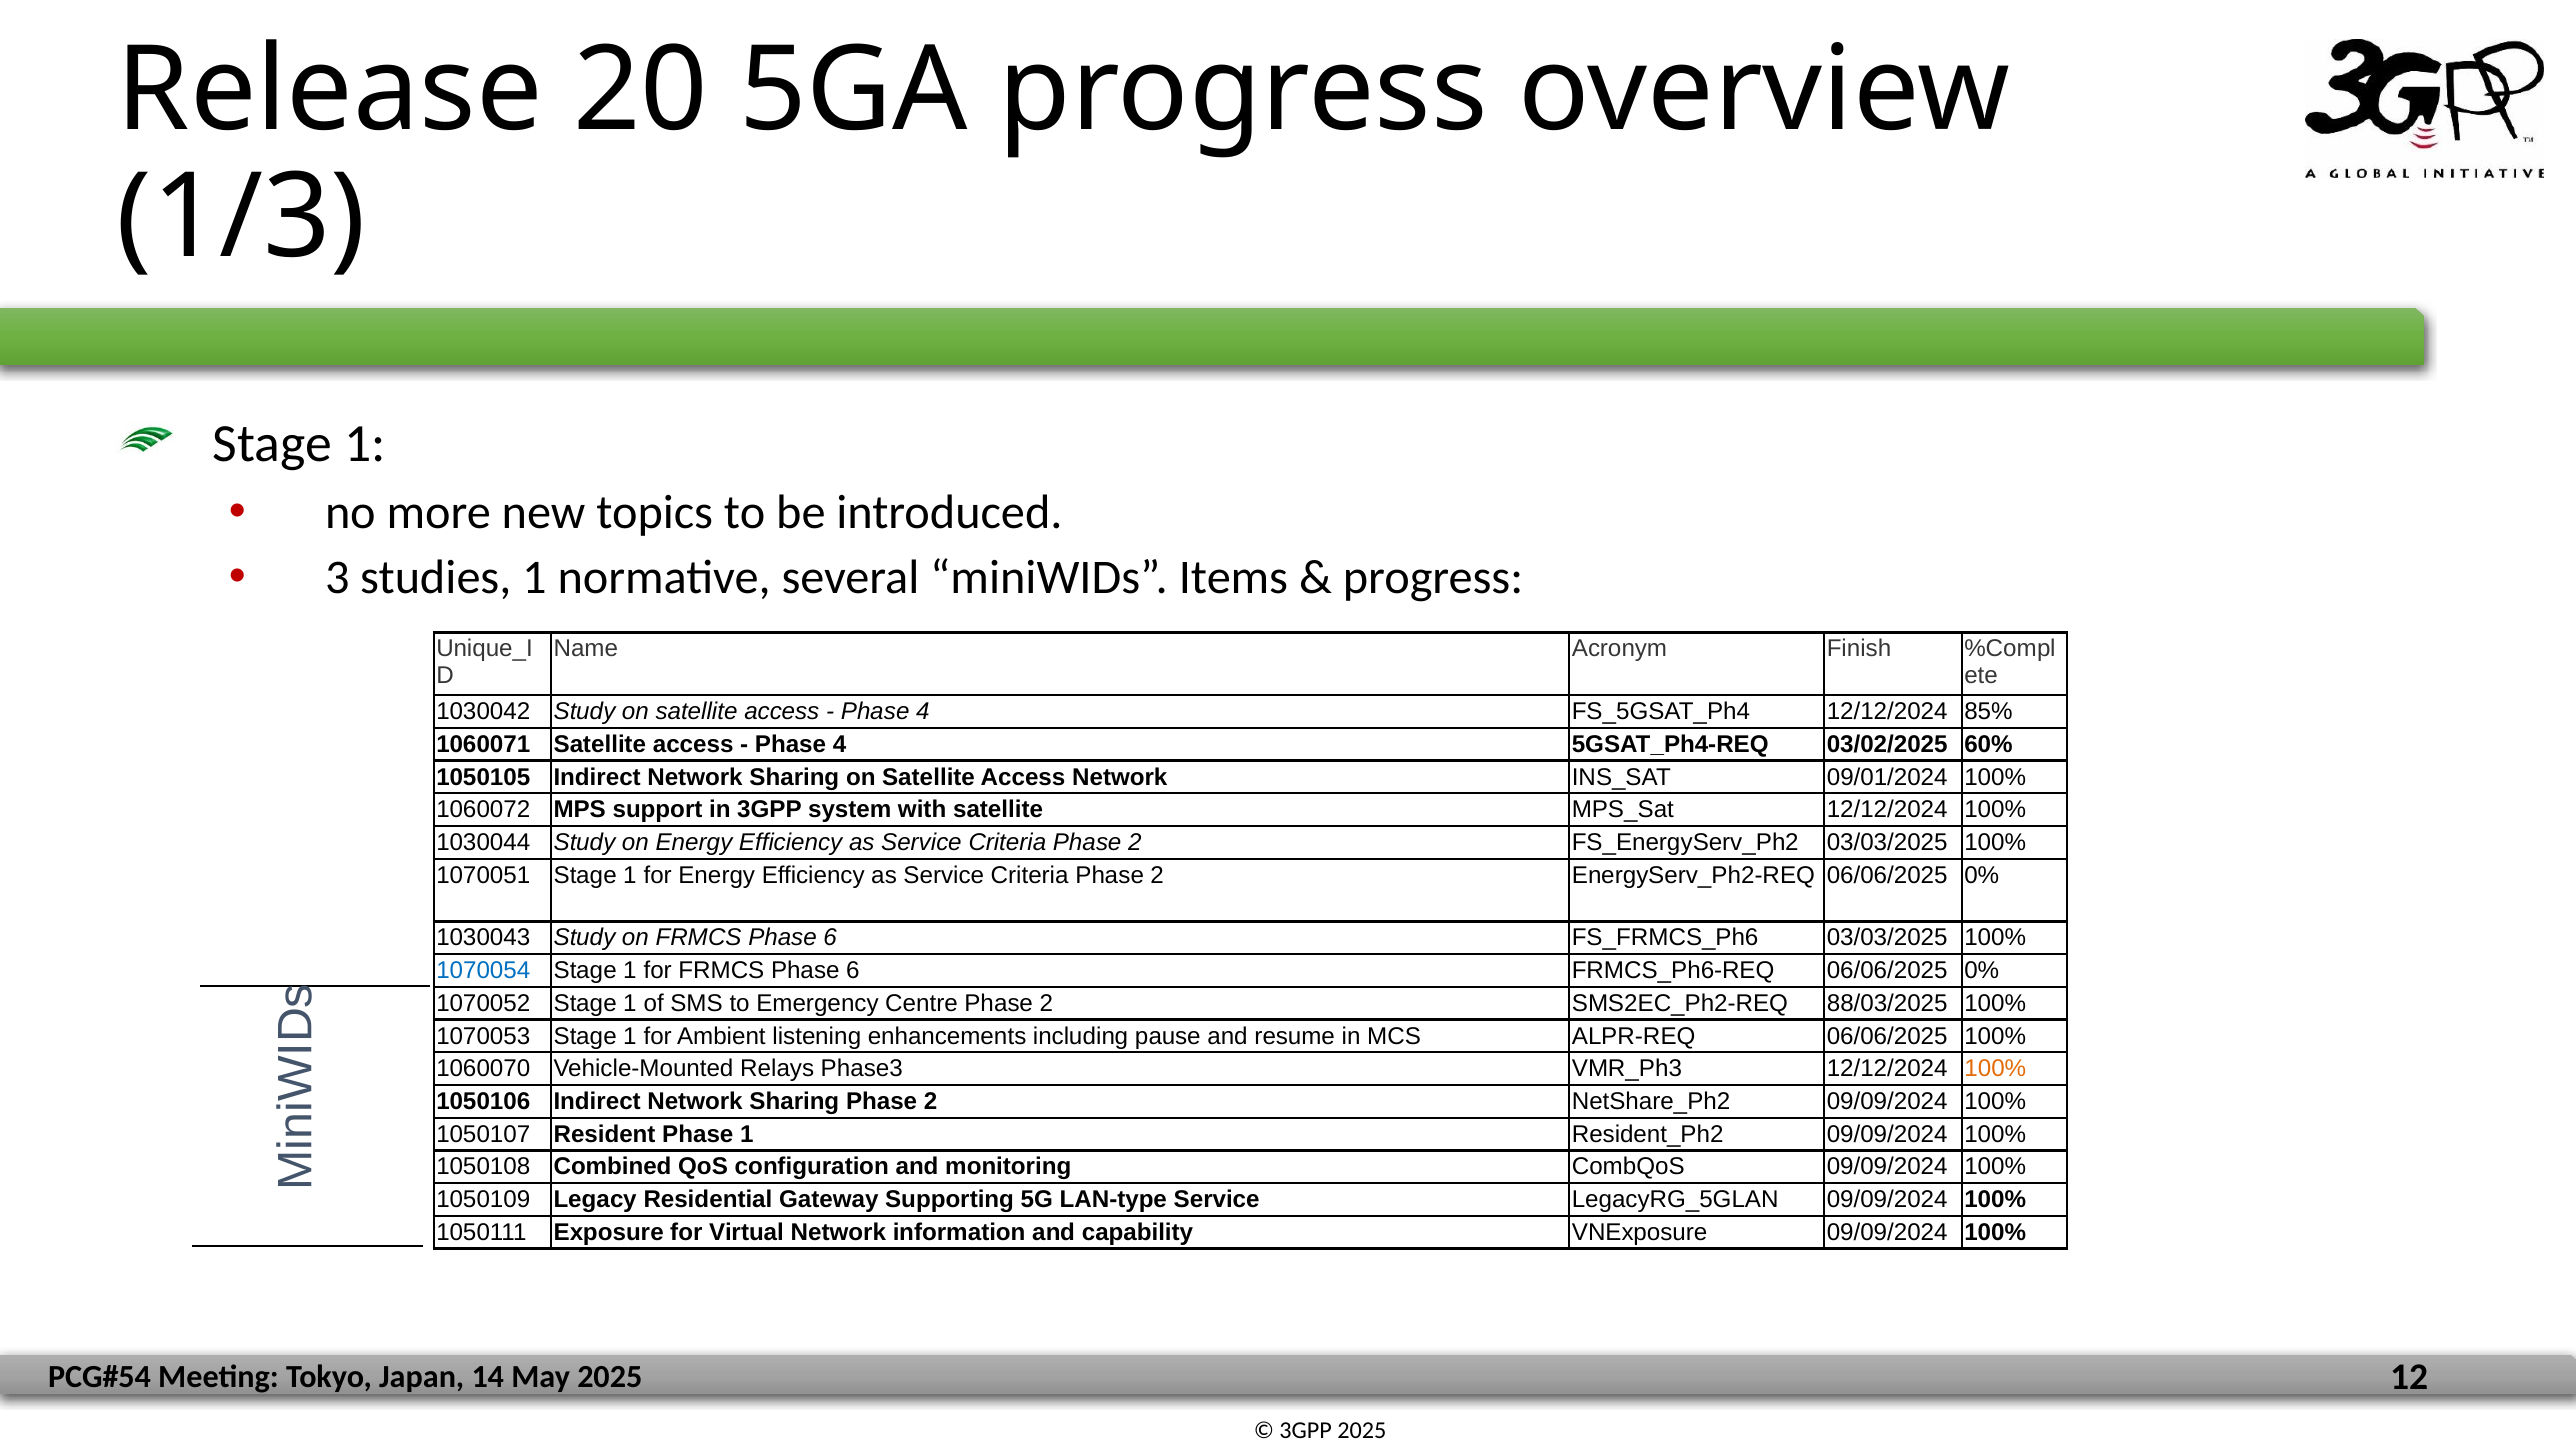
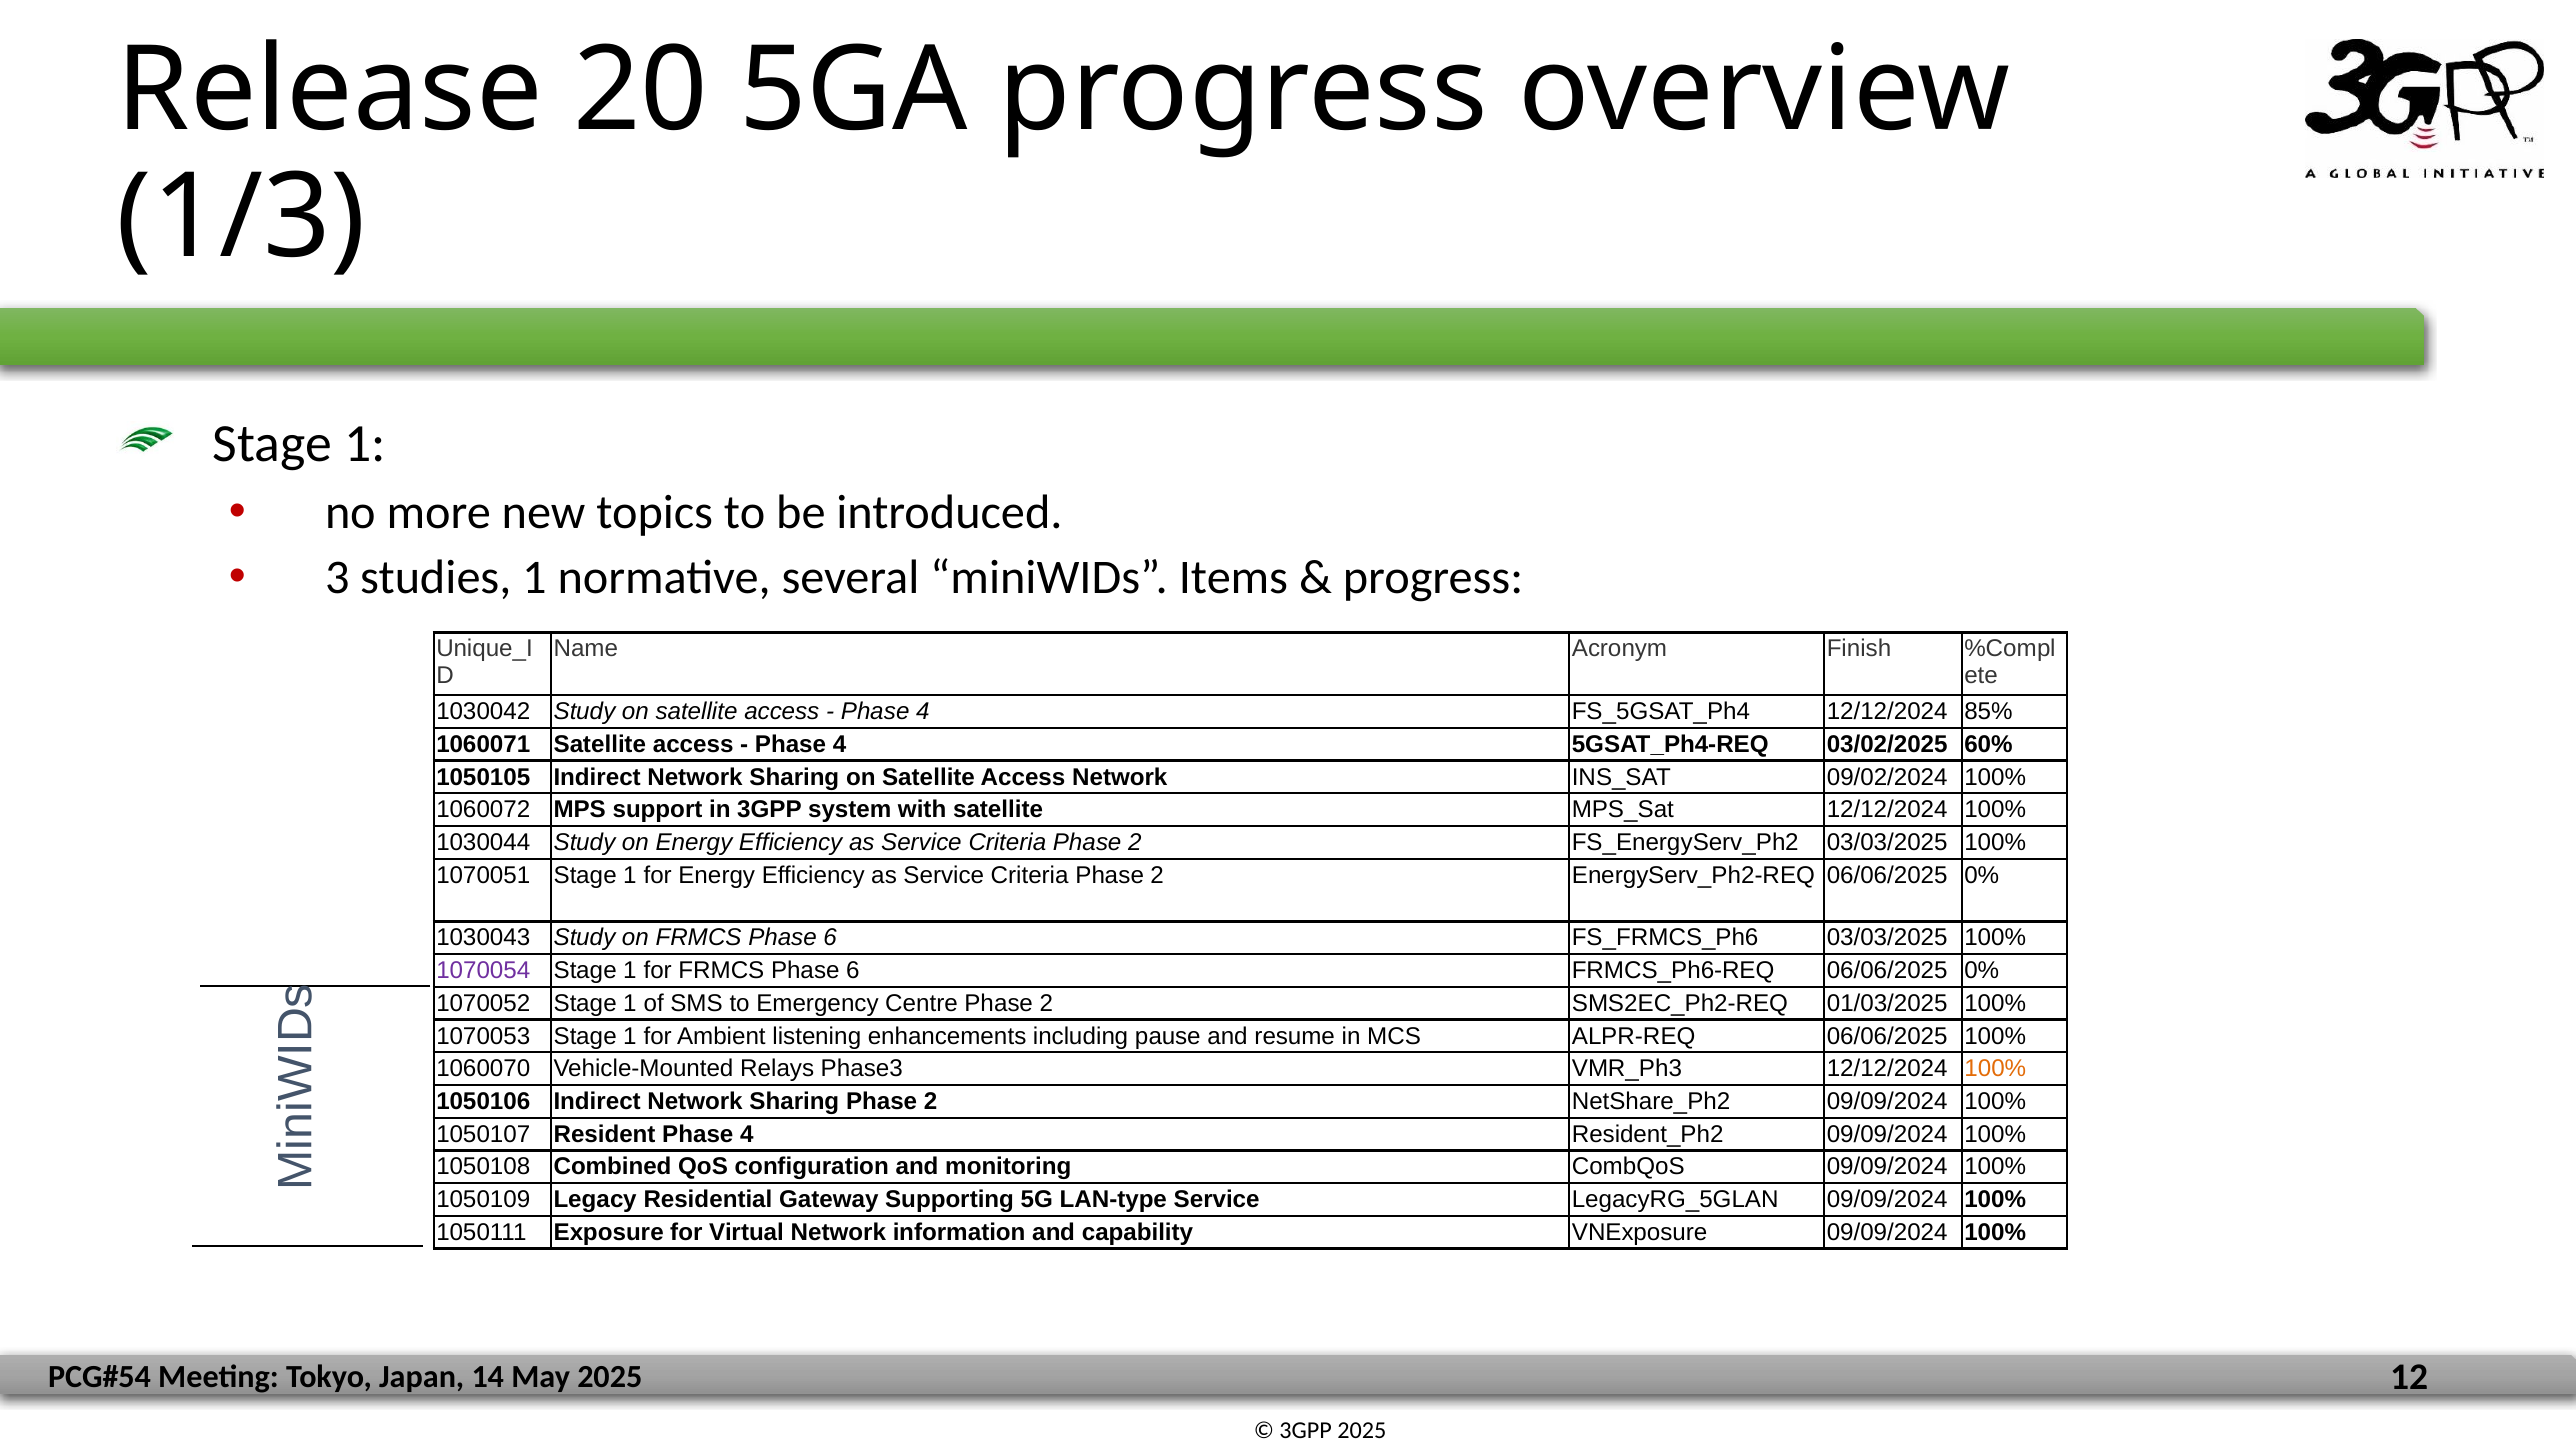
09/01/2024: 09/01/2024 -> 09/02/2024
1070054 colour: blue -> purple
88/03/2025: 88/03/2025 -> 01/03/2025
Resident Phase 1: 1 -> 4
